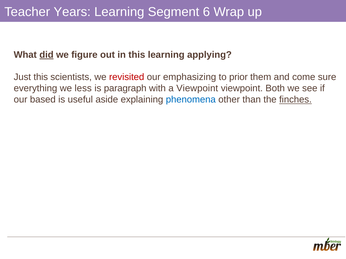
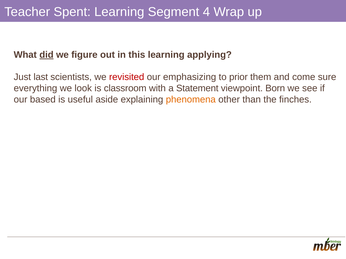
Years: Years -> Spent
6: 6 -> 4
Just this: this -> last
less: less -> look
paragraph: paragraph -> classroom
a Viewpoint: Viewpoint -> Statement
Both: Both -> Born
phenomena colour: blue -> orange
finches underline: present -> none
